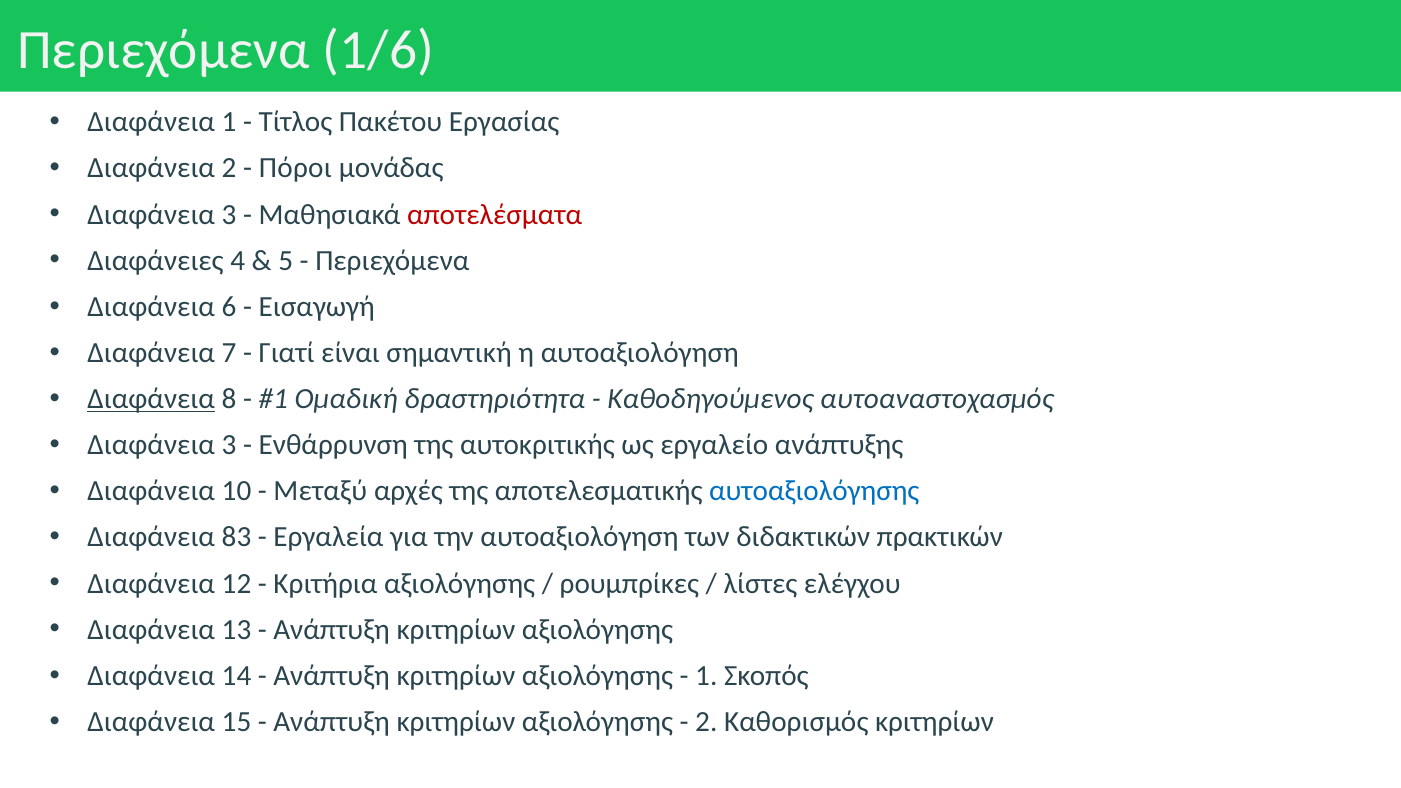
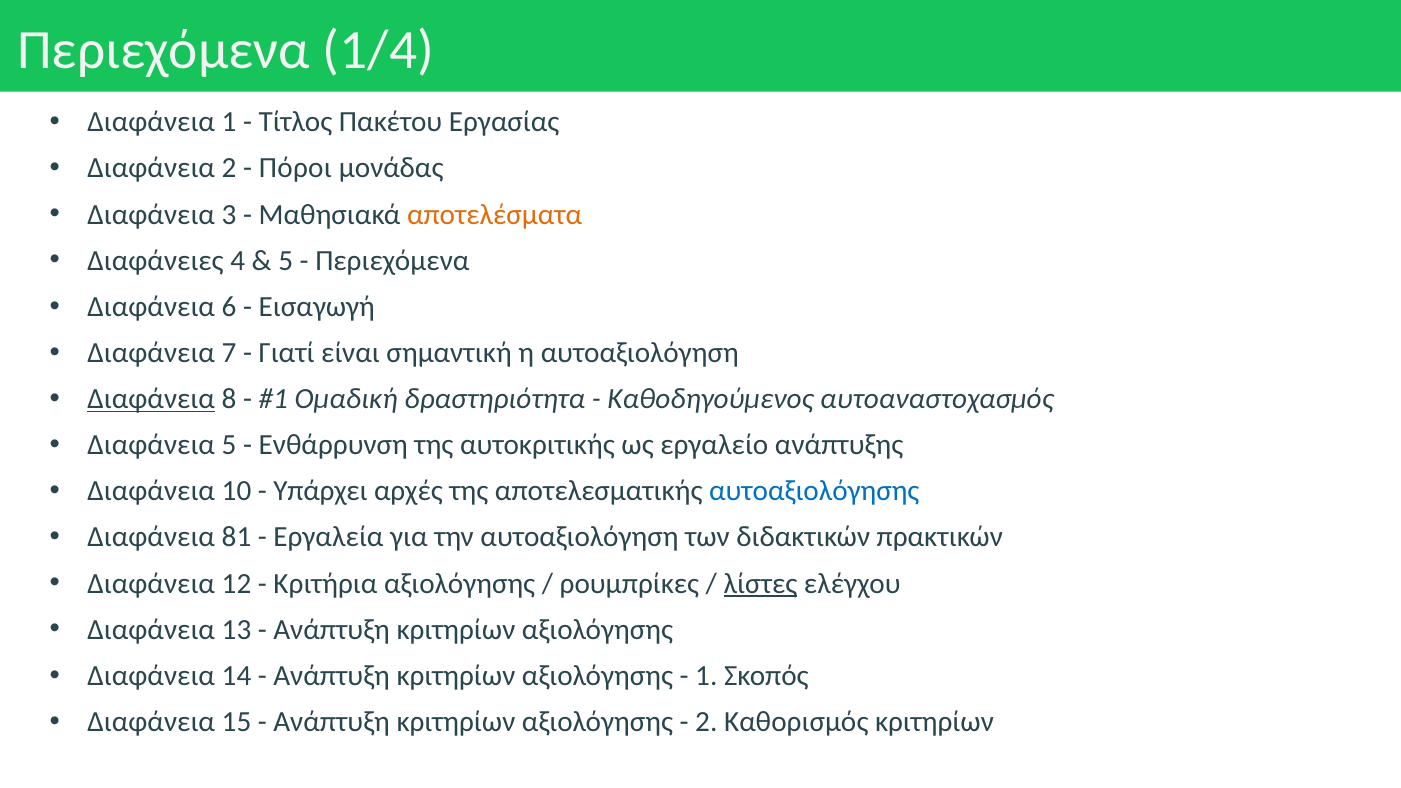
1/6: 1/6 -> 1/4
αποτελέσματα colour: red -> orange
3 at (229, 445): 3 -> 5
Μεταξύ: Μεταξύ -> Υπάρχει
83: 83 -> 81
λίστες underline: none -> present
